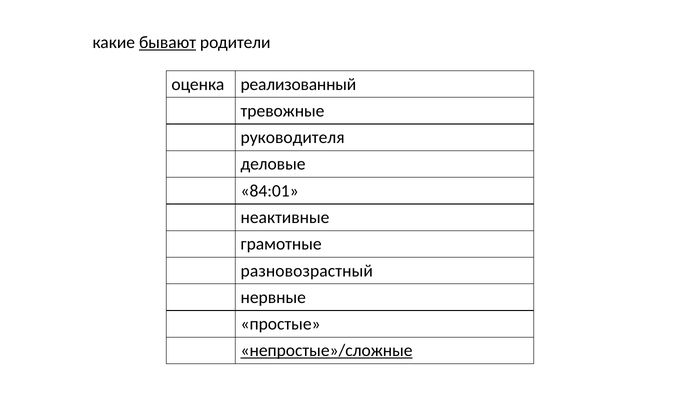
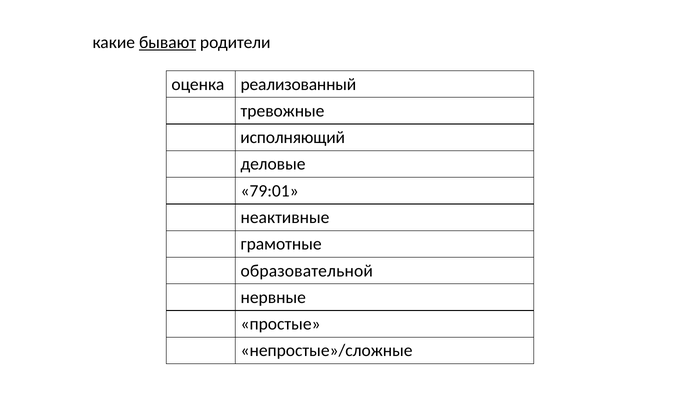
руководителя: руководителя -> исполняющий
84:01: 84:01 -> 79:01
разновозрастный: разновозрастный -> образовательной
непростые»/сложные underline: present -> none
